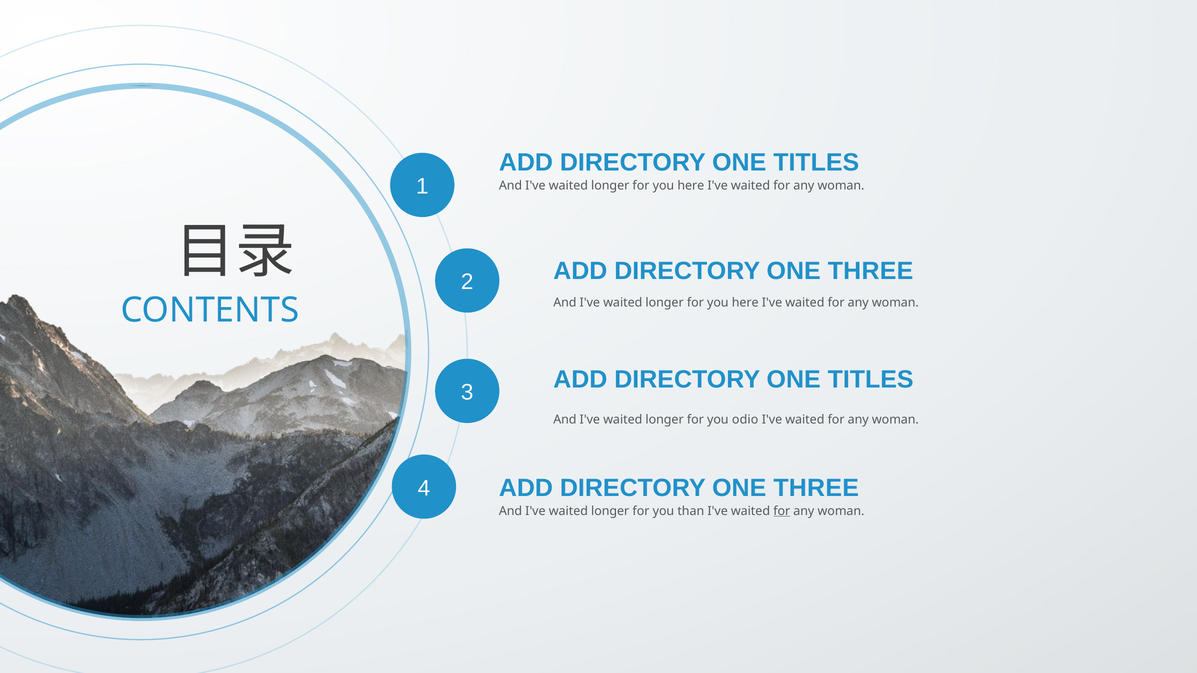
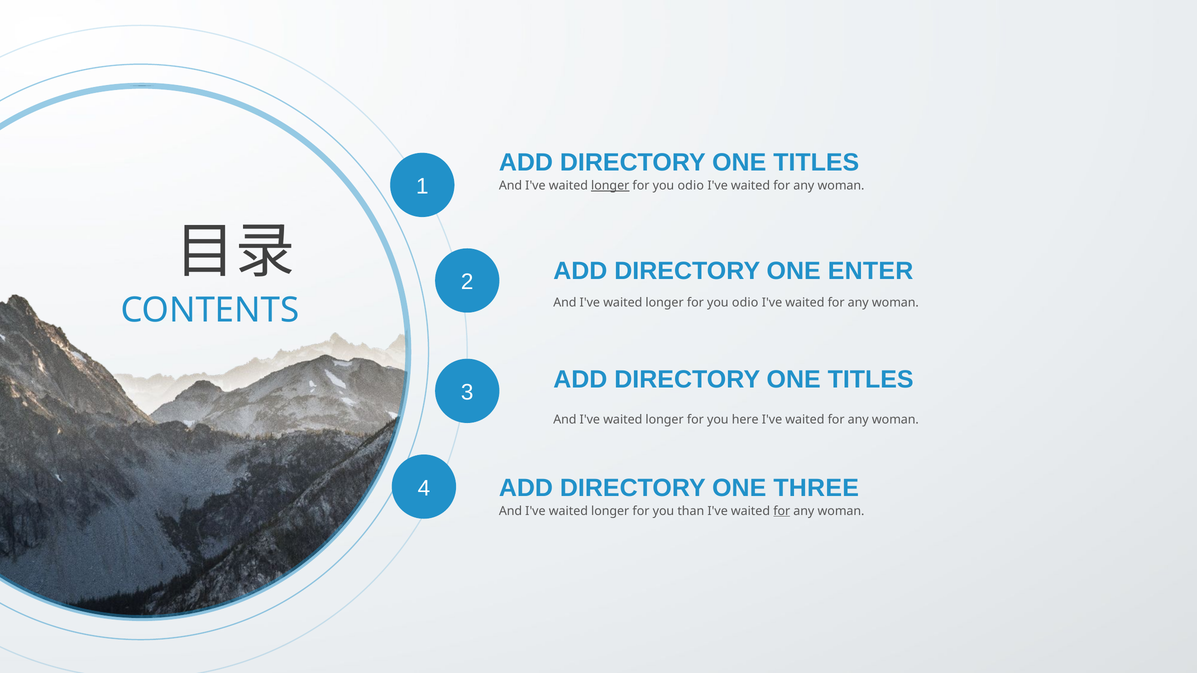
longer at (610, 186) underline: none -> present
here at (691, 186): here -> odio
THREE at (871, 271): THREE -> ENTER
here at (745, 303): here -> odio
odio: odio -> here
